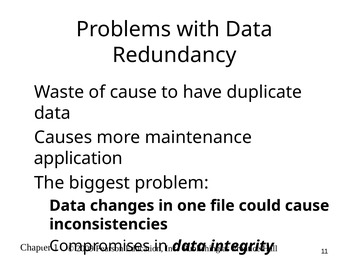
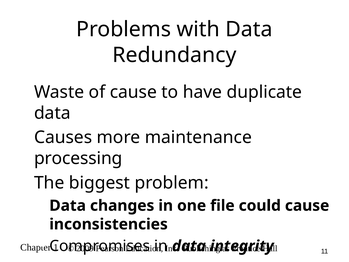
application: application -> processing
